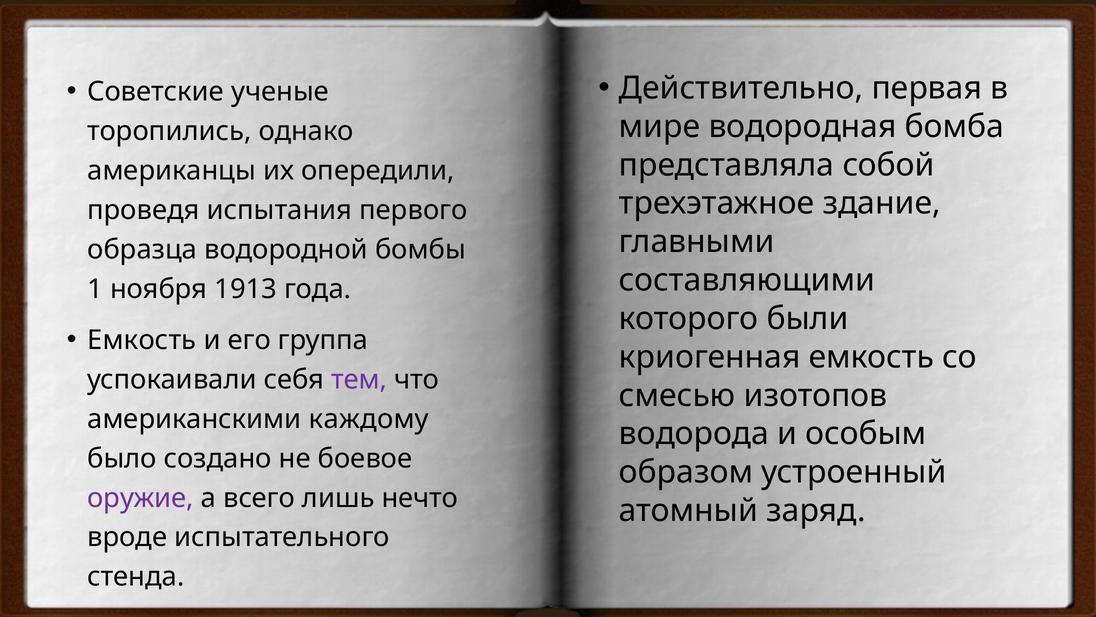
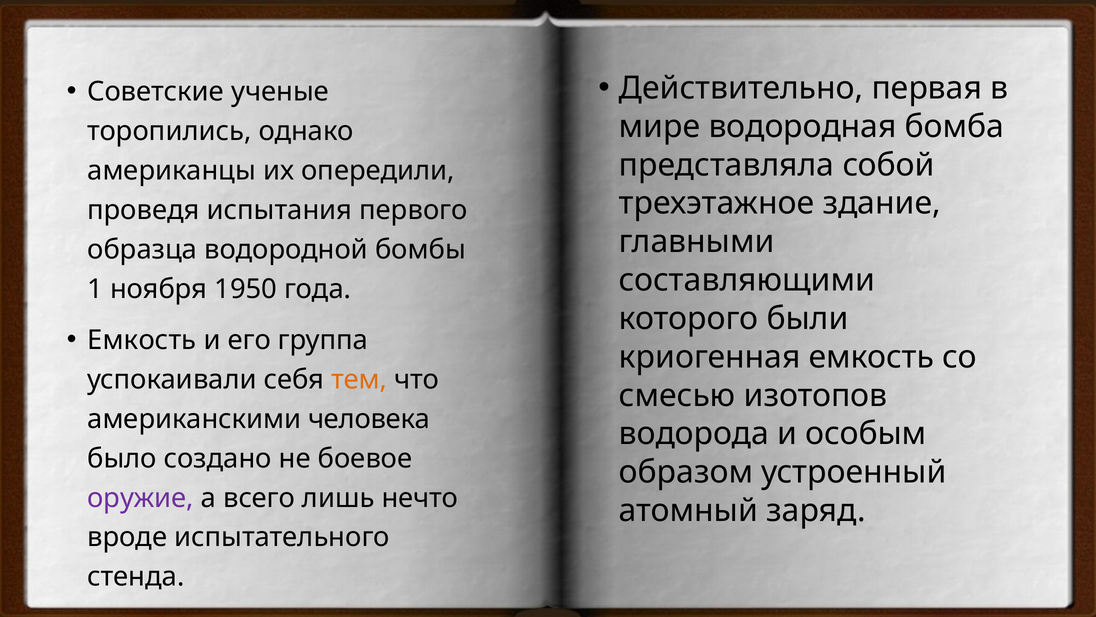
1913: 1913 -> 1950
тем colour: purple -> orange
каждому: каждому -> человека
